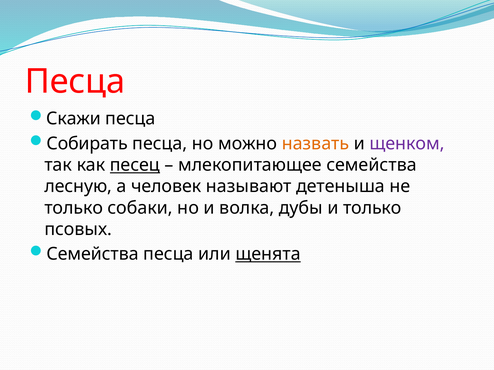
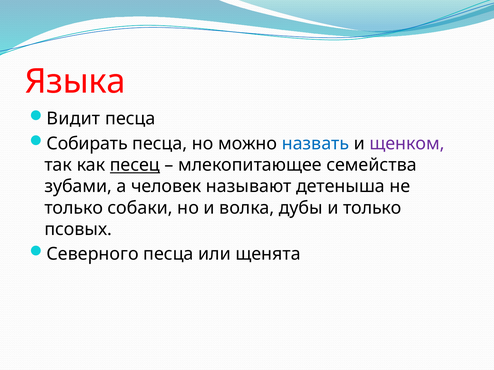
Песца at (75, 82): Песца -> Языка
Скажи: Скажи -> Видит
назвать colour: orange -> blue
лесную: лесную -> зубами
Семейства at (93, 254): Семейства -> Северного
щенята underline: present -> none
